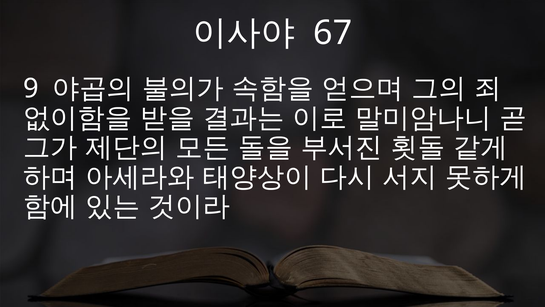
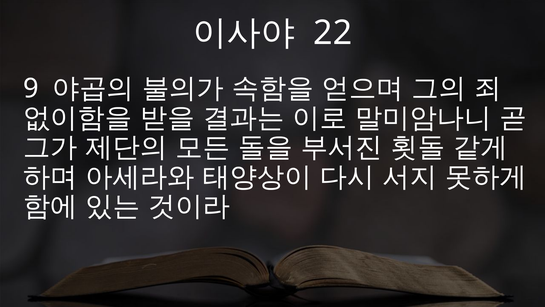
67: 67 -> 22
